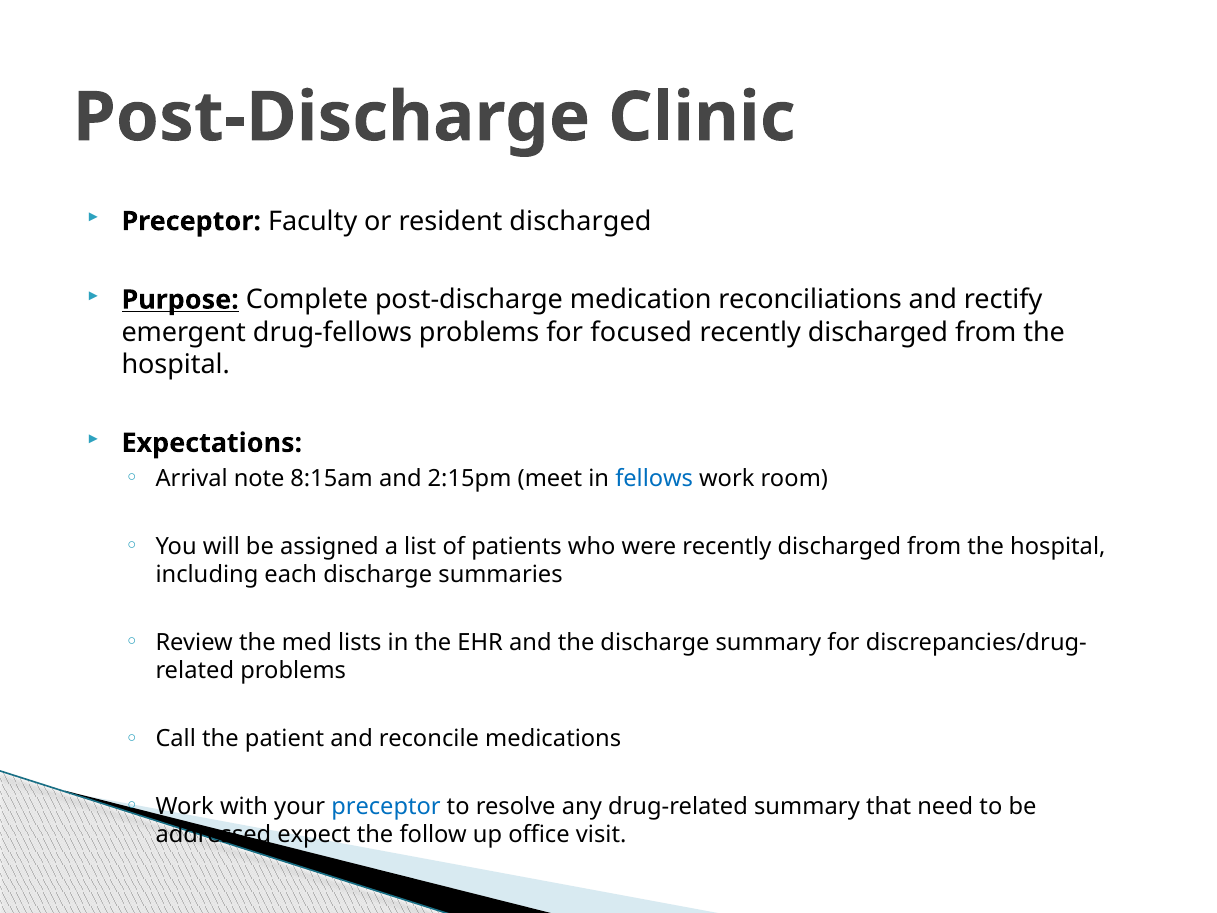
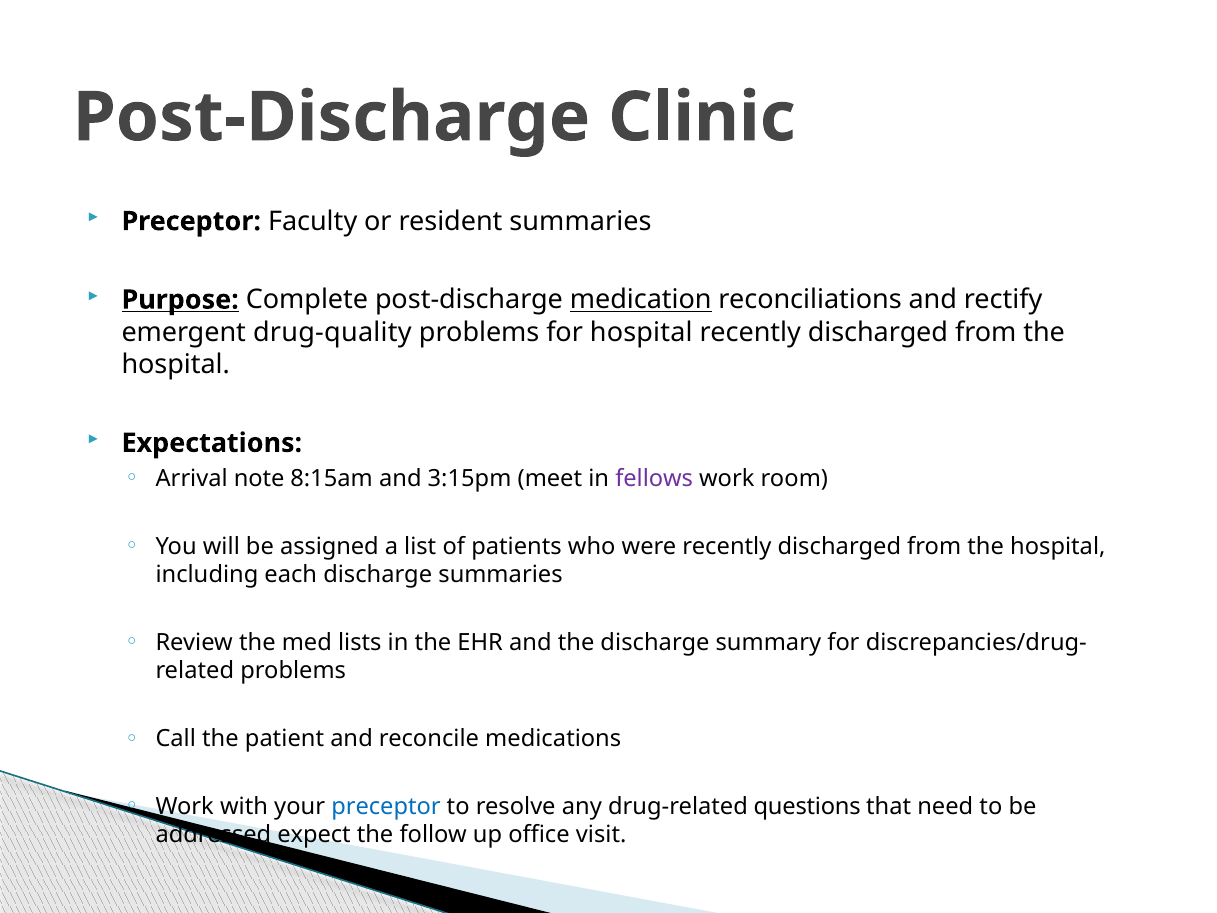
resident discharged: discharged -> summaries
medication underline: none -> present
drug-fellows: drug-fellows -> drug-quality
for focused: focused -> hospital
2:15pm: 2:15pm -> 3:15pm
fellows colour: blue -> purple
drug-related summary: summary -> questions
